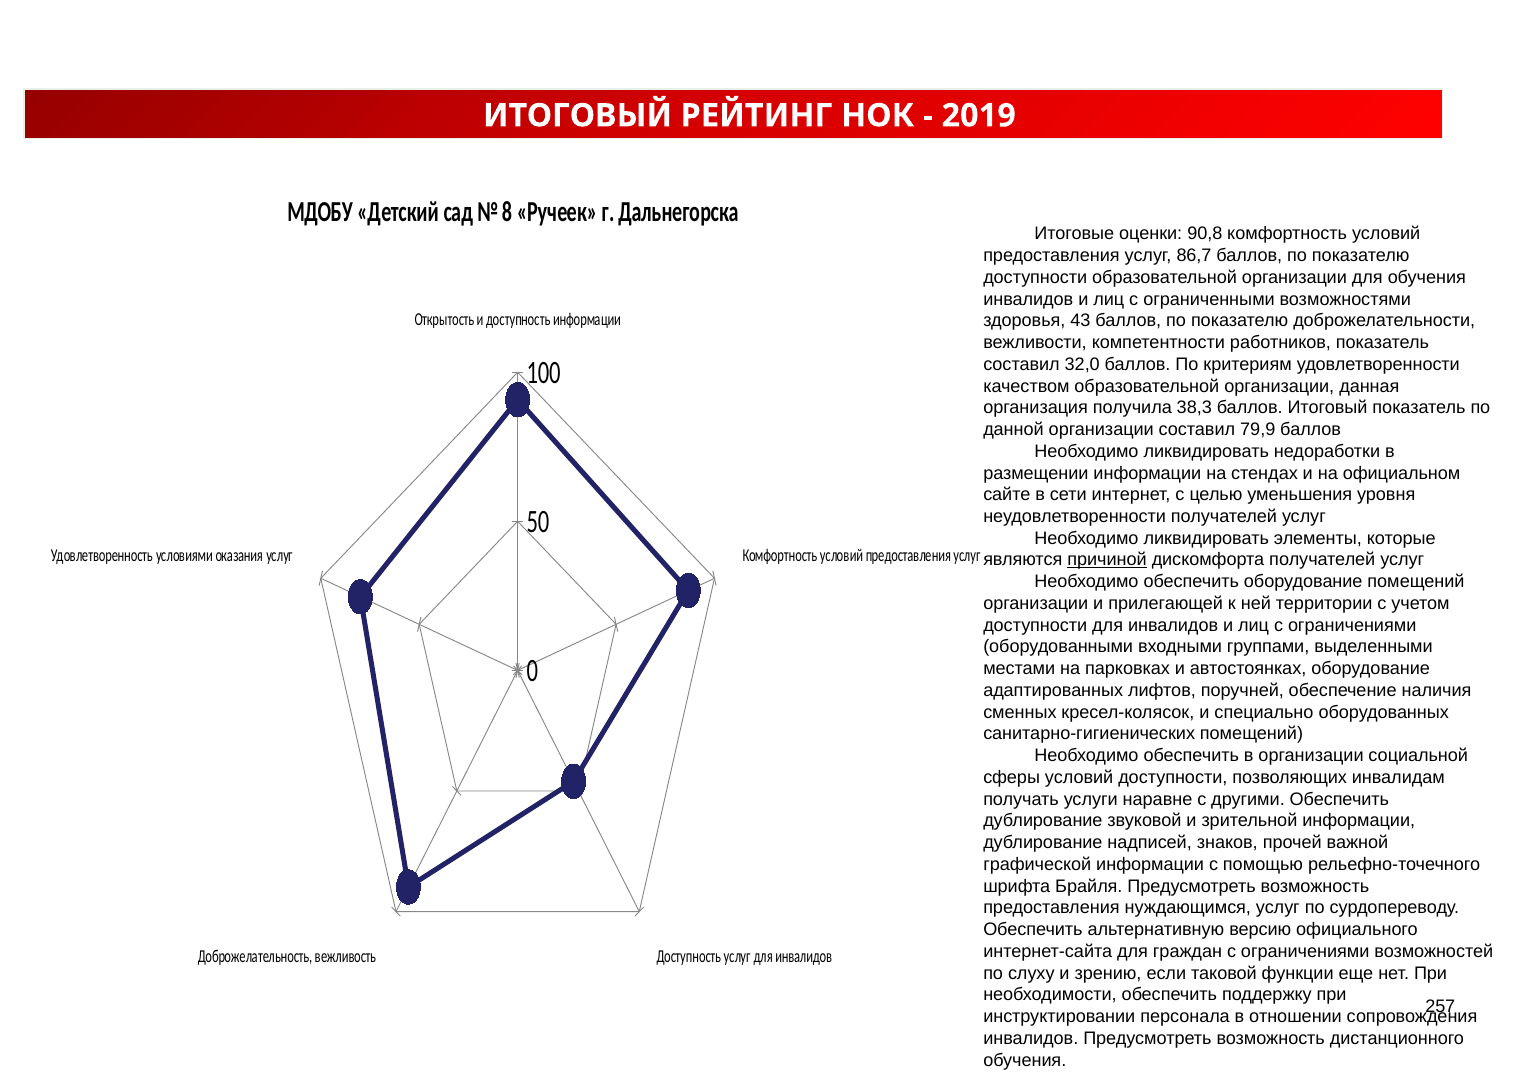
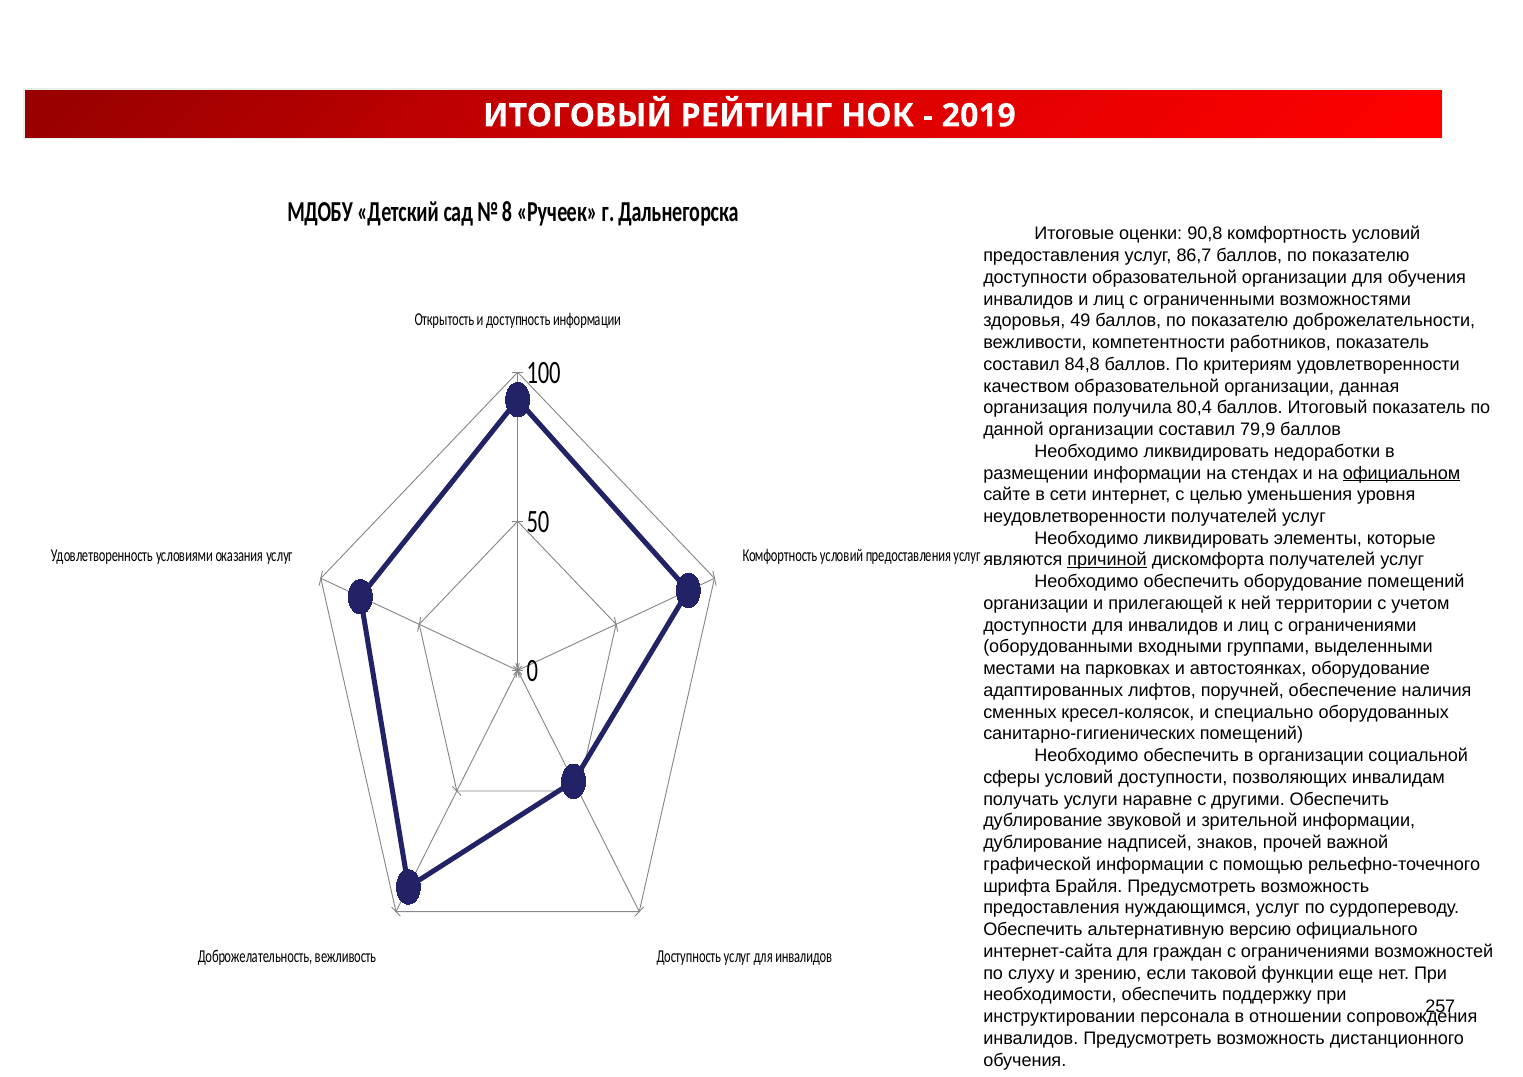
43: 43 -> 49
32,0: 32,0 -> 84,8
38,3: 38,3 -> 80,4
официальном underline: none -> present
